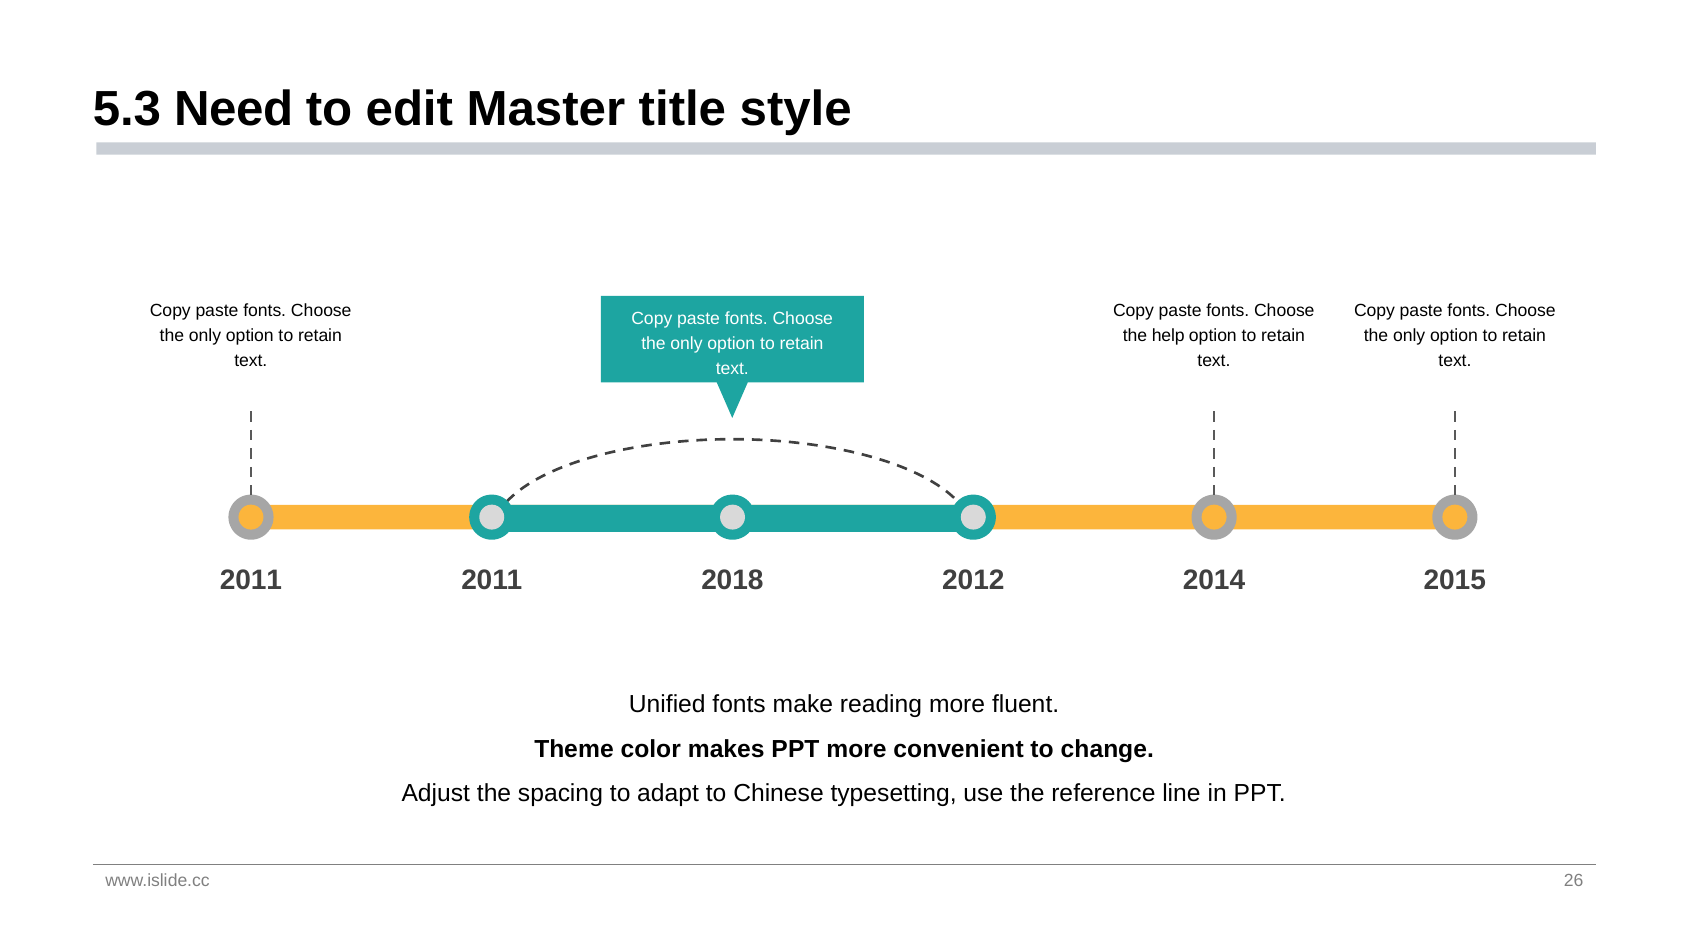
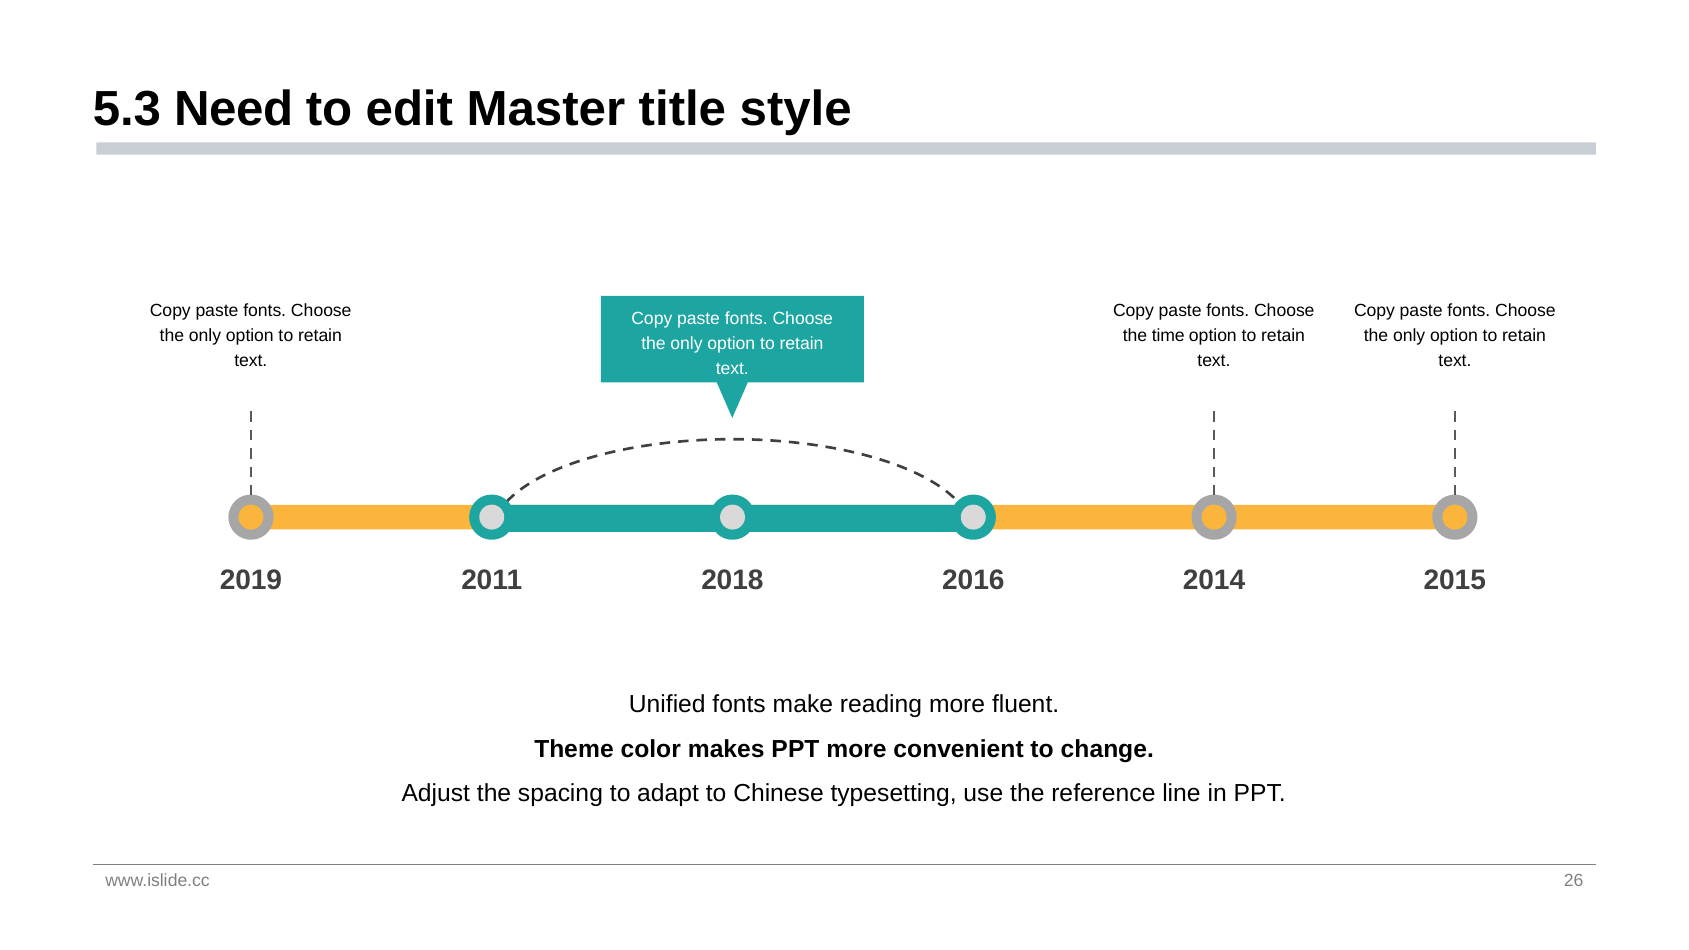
help: help -> time
2011 at (251, 580): 2011 -> 2019
2012: 2012 -> 2016
